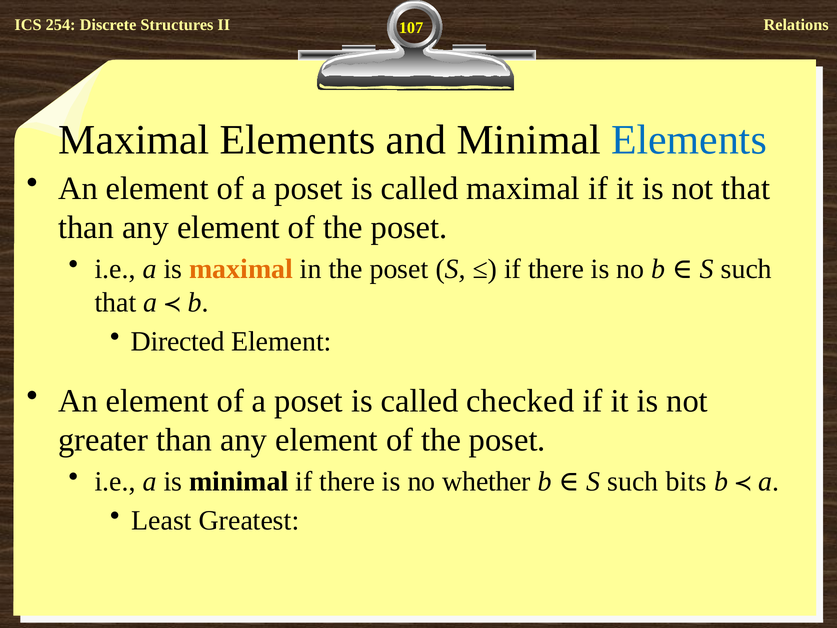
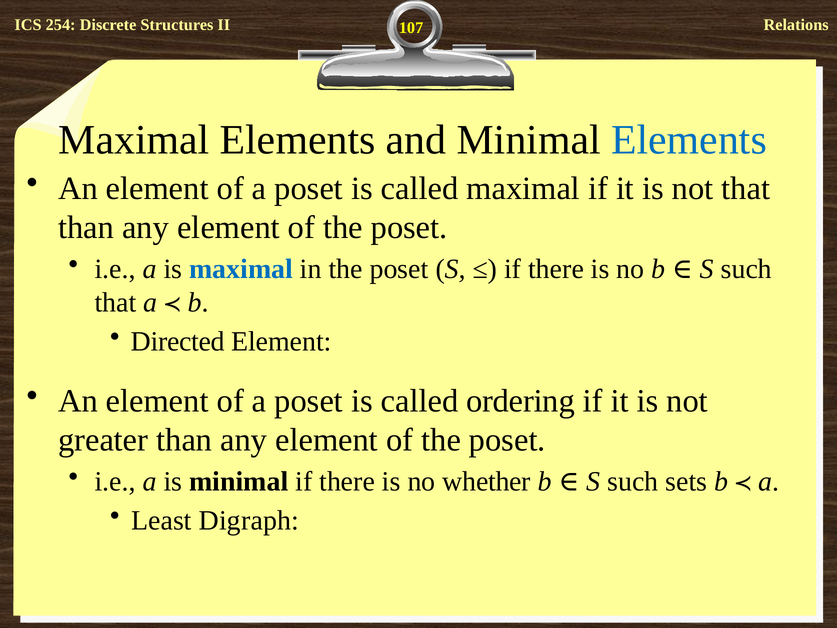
maximal at (241, 269) colour: orange -> blue
checked: checked -> ordering
bits: bits -> sets
Greatest: Greatest -> Digraph
